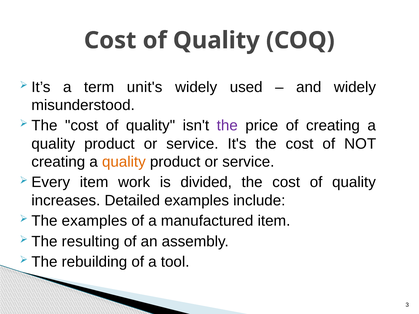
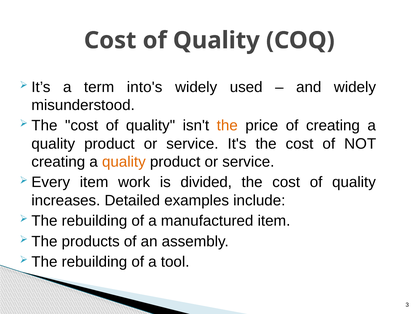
unit's: unit's -> into's
the at (227, 126) colour: purple -> orange
examples at (94, 221): examples -> rebuilding
resulting: resulting -> products
